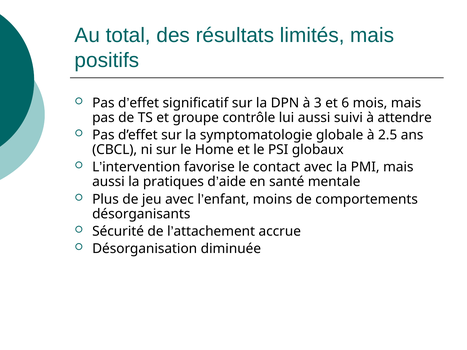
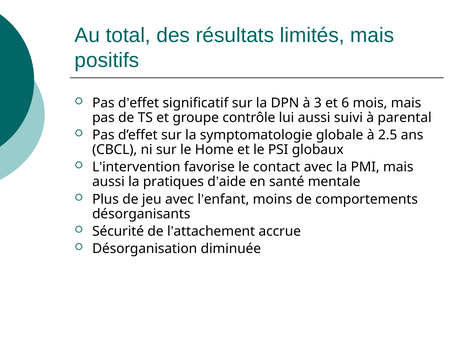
attendre: attendre -> parental
